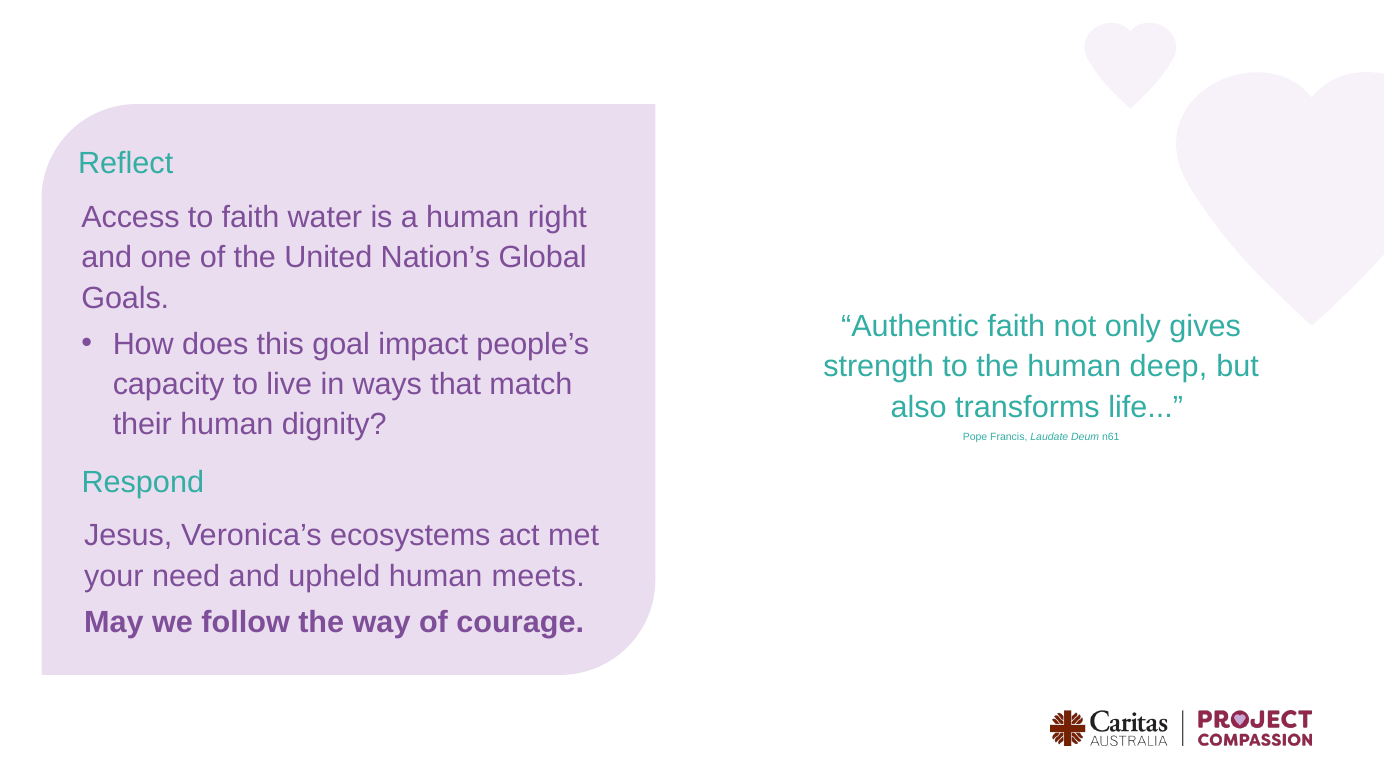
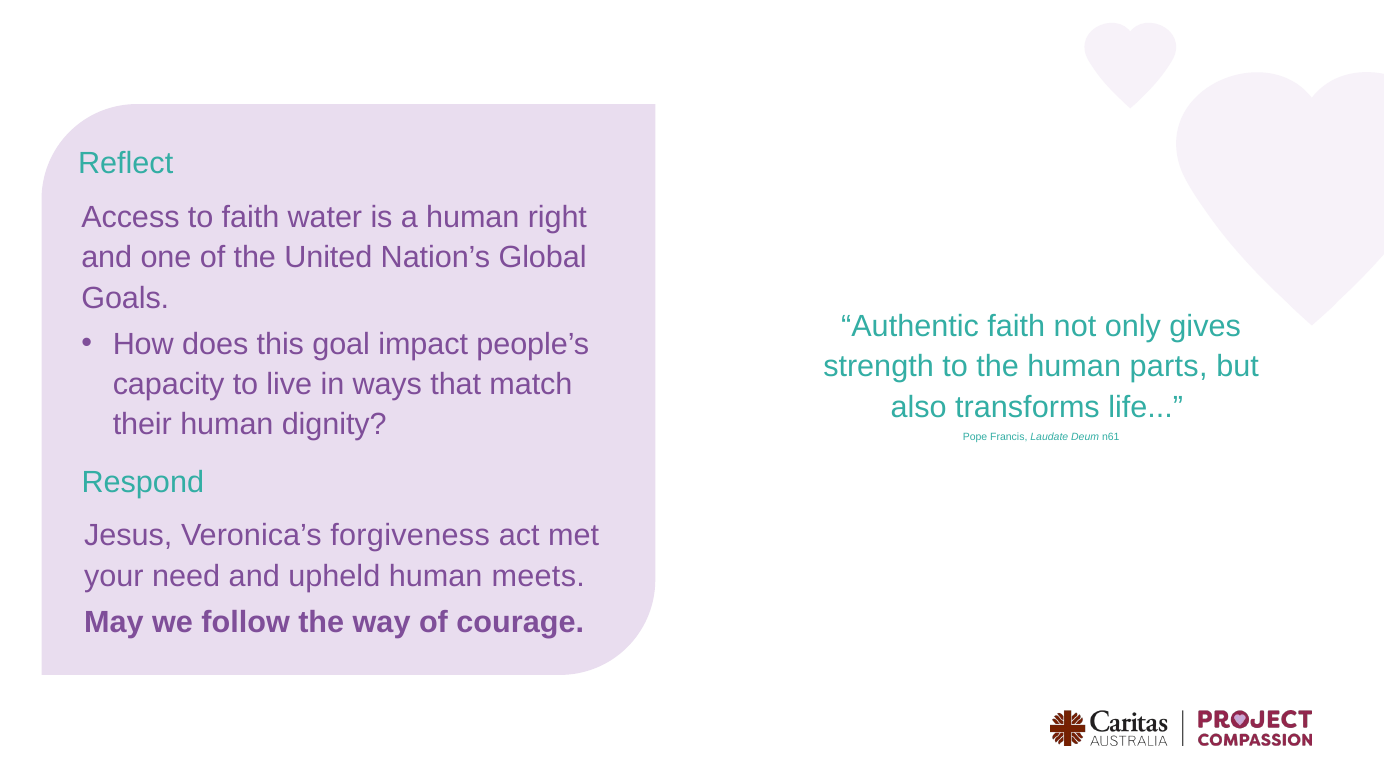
deep: deep -> parts
ecosystems: ecosystems -> forgiveness
